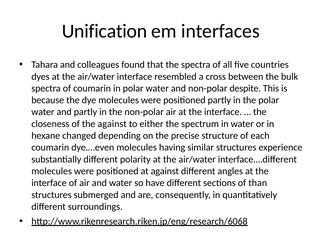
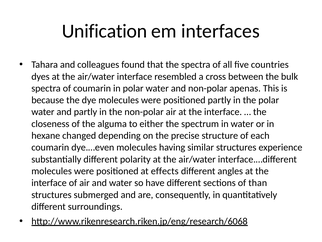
despite: despite -> apenas
the against: against -> alguma
at against: against -> effects
